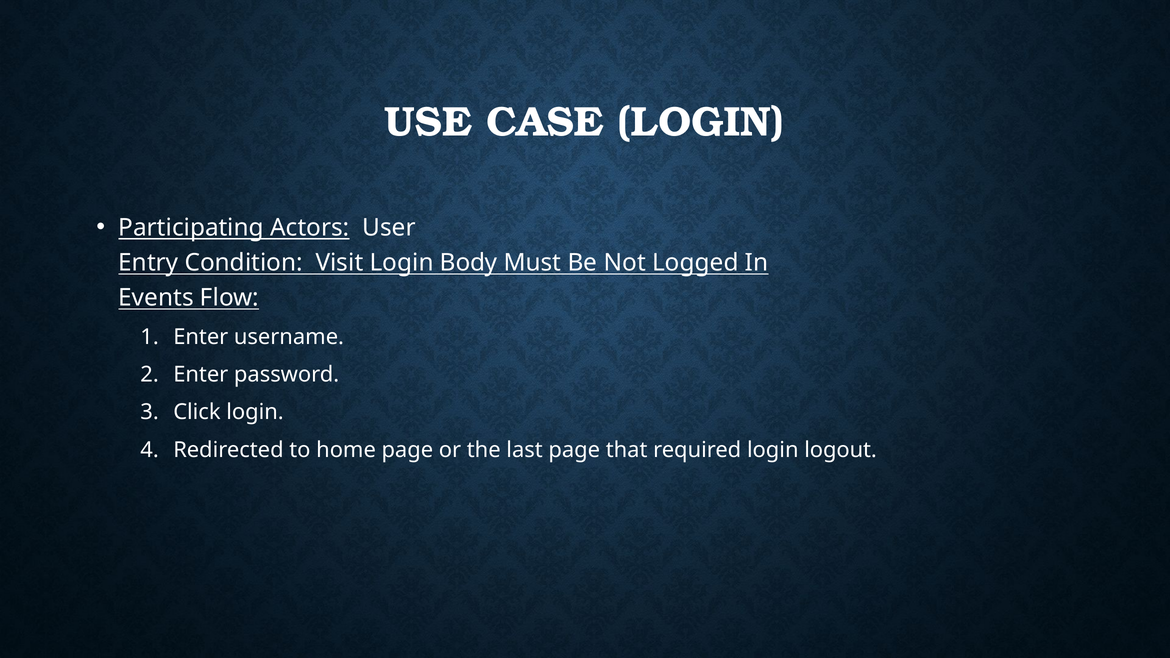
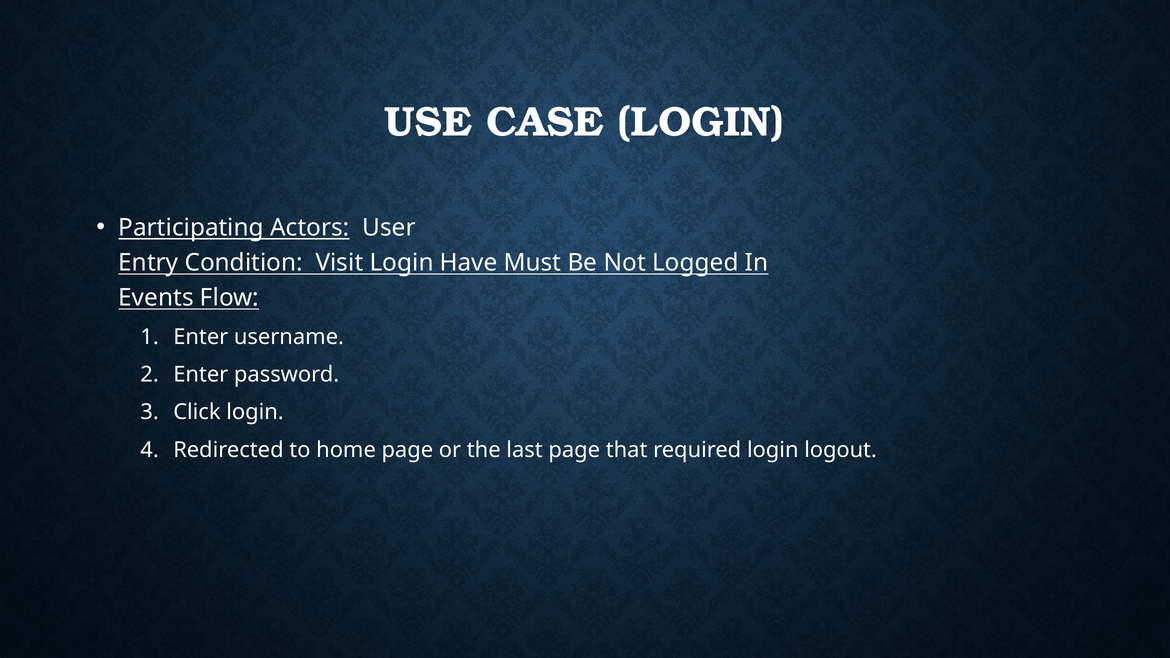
Body: Body -> Have
